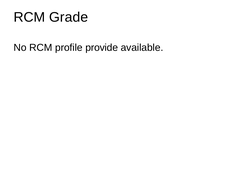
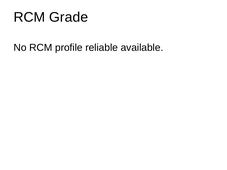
provide: provide -> reliable
